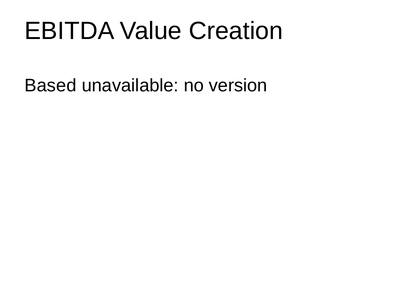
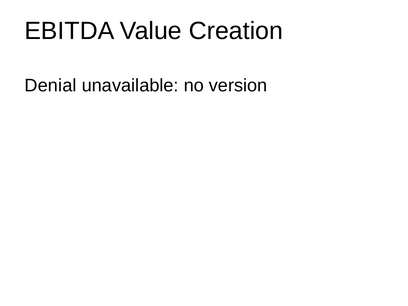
Based: Based -> Denial
